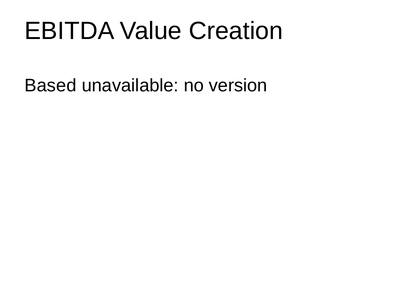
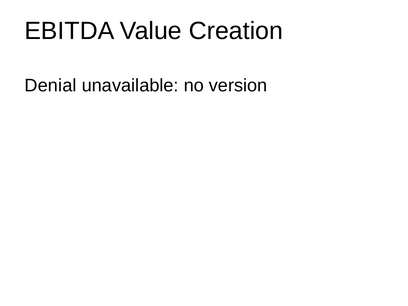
Based: Based -> Denial
